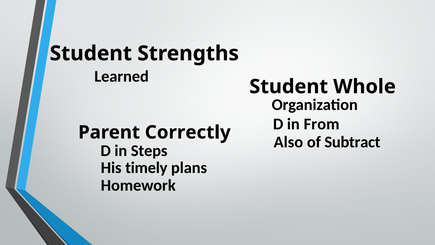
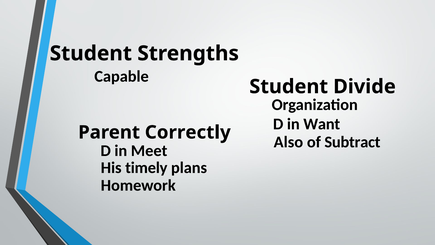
Learned: Learned -> Capable
Whole: Whole -> Divide
From: From -> Want
Steps: Steps -> Meet
